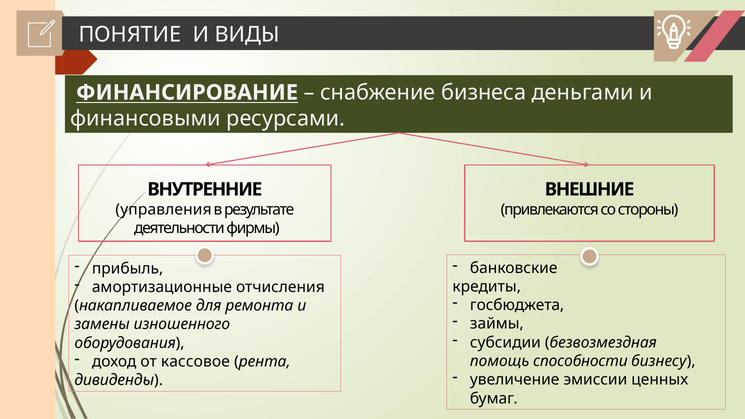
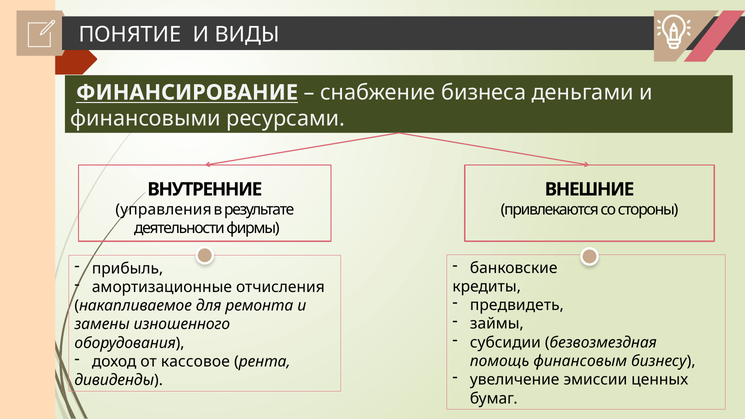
госбюджета: госбюджета -> предвидеть
способности: способности -> финансовым
